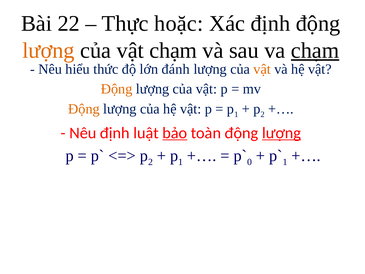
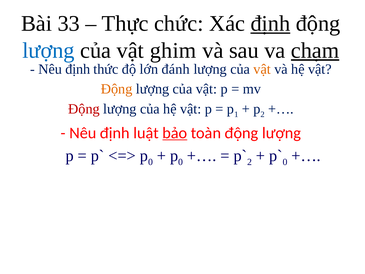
22: 22 -> 33
hoặc: hoặc -> chức
định at (270, 24) underline: none -> present
lượng at (48, 50) colour: orange -> blue
vật chạm: chạm -> ghim
hiểu at (78, 69): hiểu -> định
Động at (84, 109) colour: orange -> red
lượng at (282, 133) underline: present -> none
2 at (150, 162): 2 -> 0
1 at (181, 162): 1 -> 0
0 at (250, 162): 0 -> 2
1 at (285, 162): 1 -> 0
